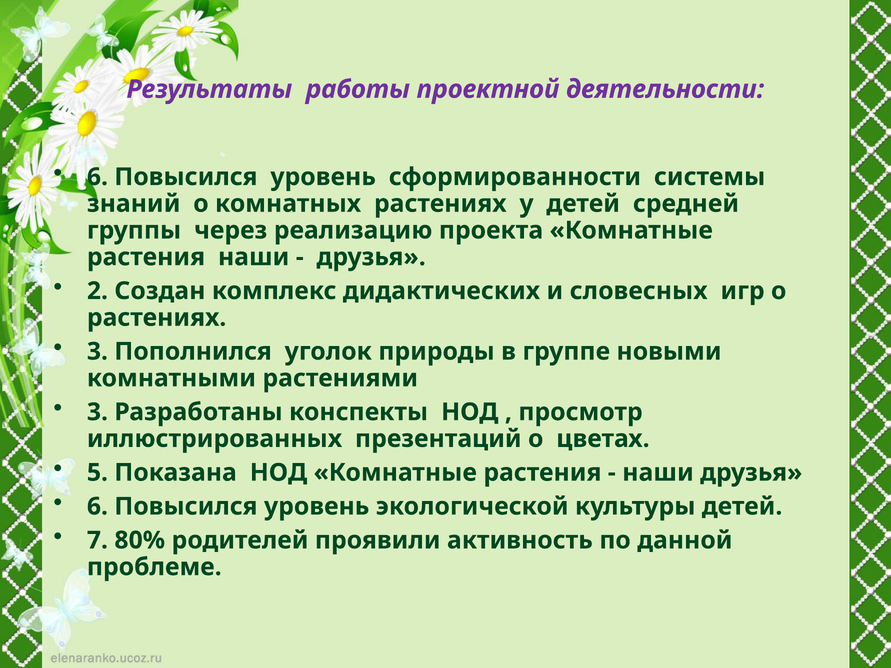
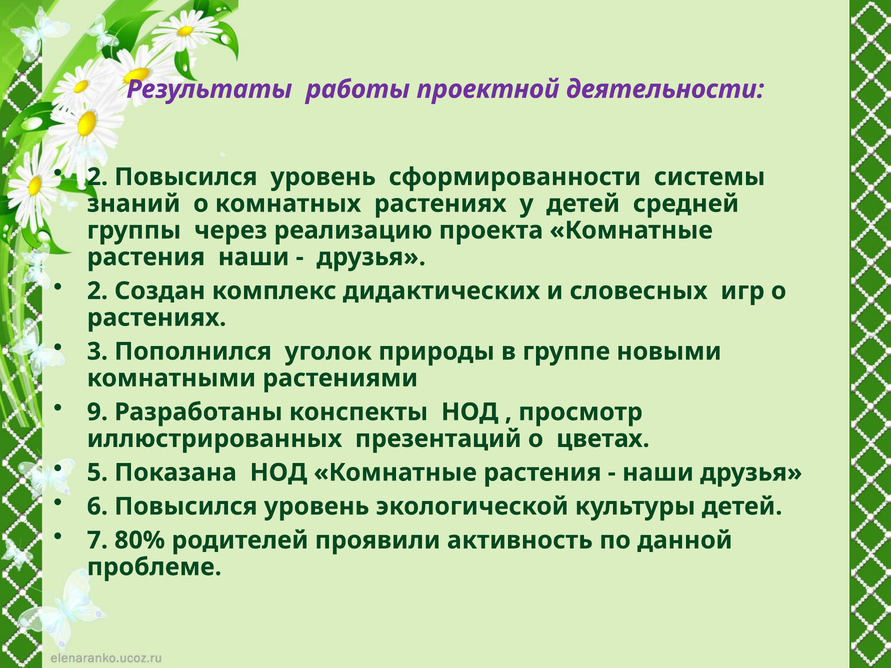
6 at (97, 177): 6 -> 2
3 at (97, 412): 3 -> 9
